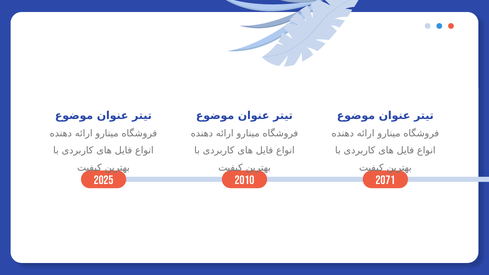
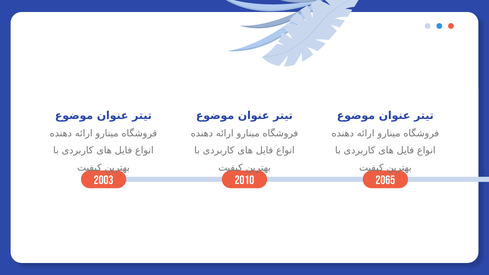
2025: 2025 -> 2003
2071: 2071 -> 2065
